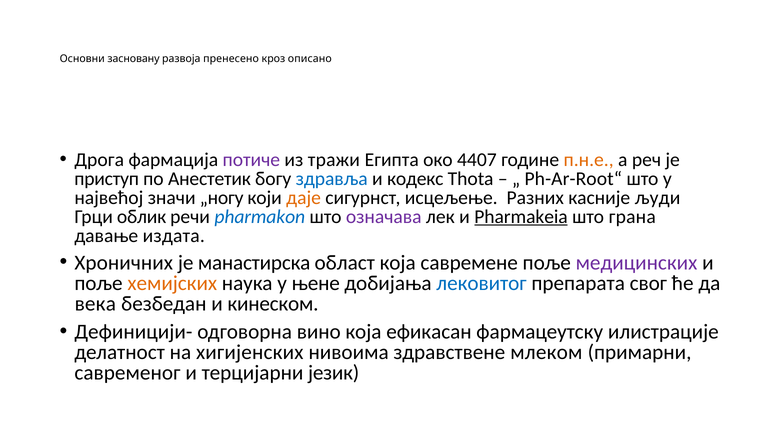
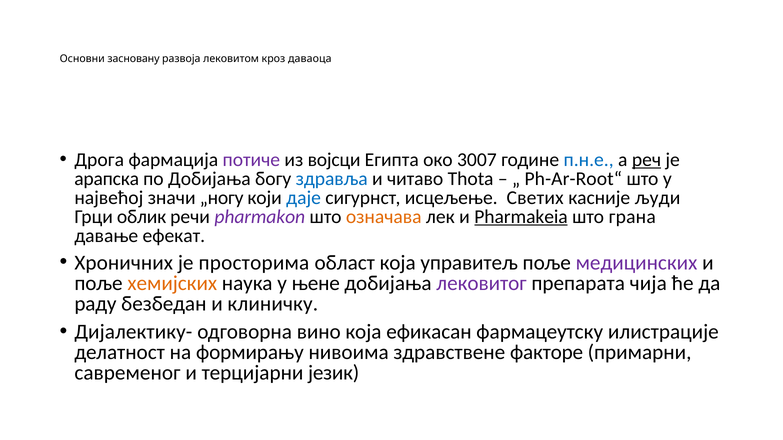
пренесено: пренесено -> лековитом
описано: описано -> даваоца
тражи: тражи -> војсци
4407: 4407 -> 3007
п.н.е colour: orange -> blue
реч underline: none -> present
приступ: приступ -> арапска
по Анестетик: Анестетик -> Добијања
кодекс: кодекс -> читаво
даје colour: orange -> blue
Разних: Разних -> Светих
pharmakon colour: blue -> purple
означава colour: purple -> orange
издата: издата -> ефекат
манастирска: манастирска -> просторима
савремене: савремене -> управитељ
лековитог colour: blue -> purple
свог: свог -> чија
века: века -> раду
кинеском: кинеском -> клиничку
Дефиницији-: Дефиницији- -> Дијалектику-
хигијенских: хигијенских -> формирању
млеком: млеком -> факторе
